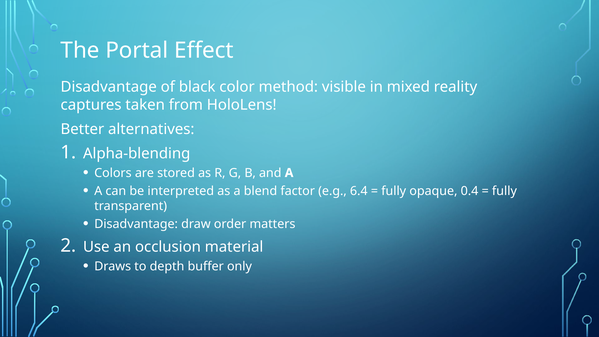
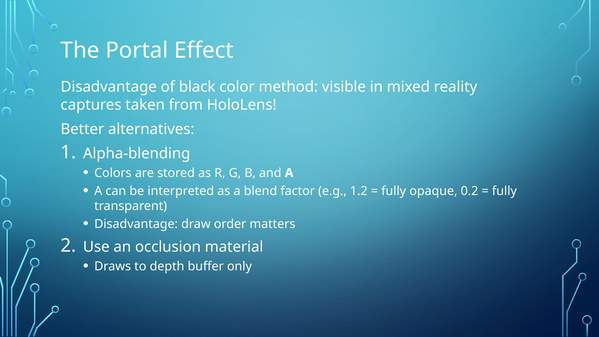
6.4: 6.4 -> 1.2
0.4: 0.4 -> 0.2
